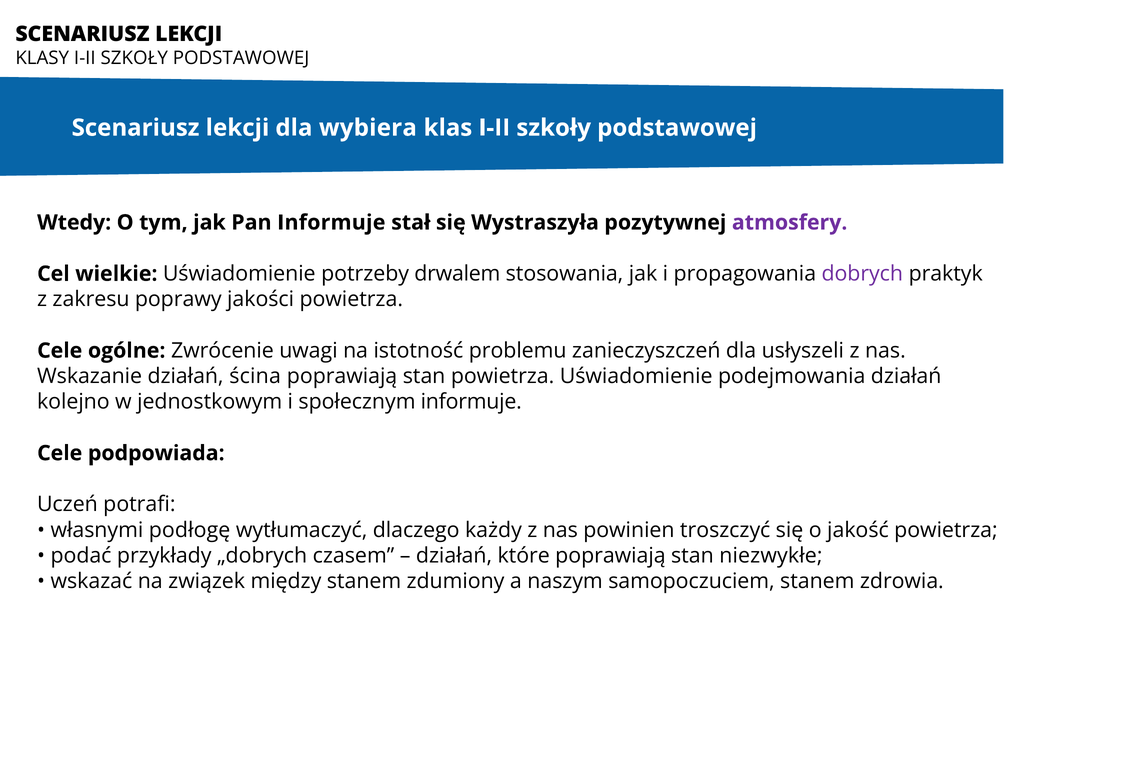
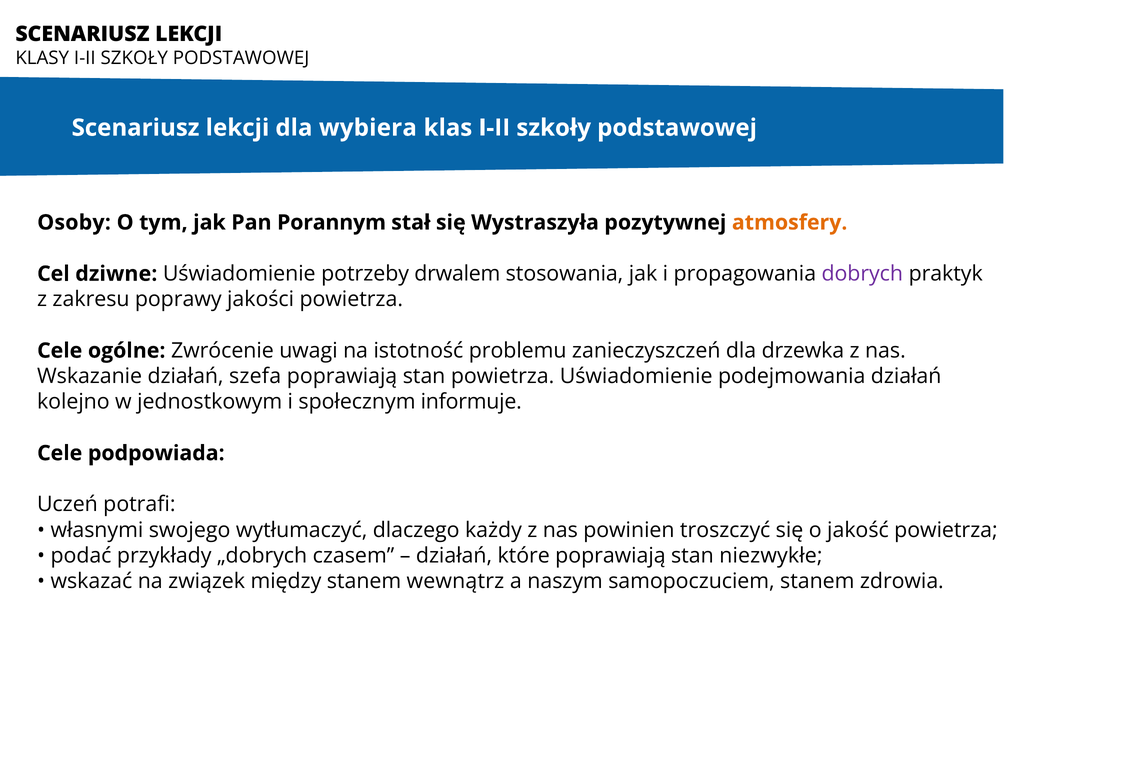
Wtedy: Wtedy -> Osoby
Pan Informuje: Informuje -> Porannym
atmosfery colour: purple -> orange
wielkie: wielkie -> dziwne
usłyszeli: usłyszeli -> drzewka
ścina: ścina -> szefa
podłogę: podłogę -> swojego
zdumiony: zdumiony -> wewnątrz
